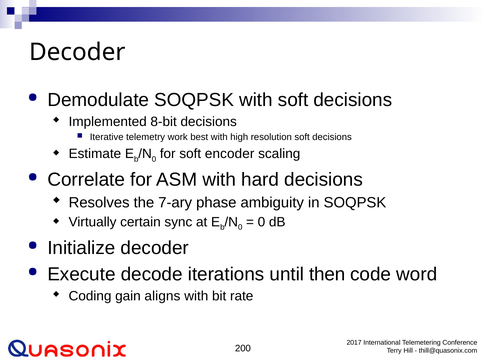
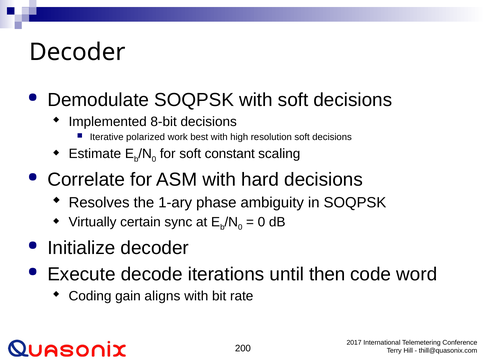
telemetry: telemetry -> polarized
encoder: encoder -> constant
7-ary: 7-ary -> 1-ary
